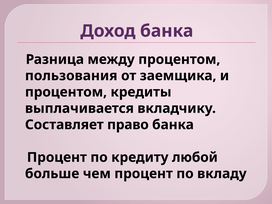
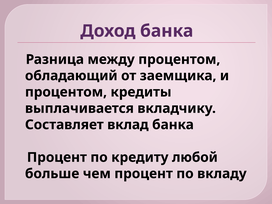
пользования: пользования -> обладающий
право: право -> вклад
